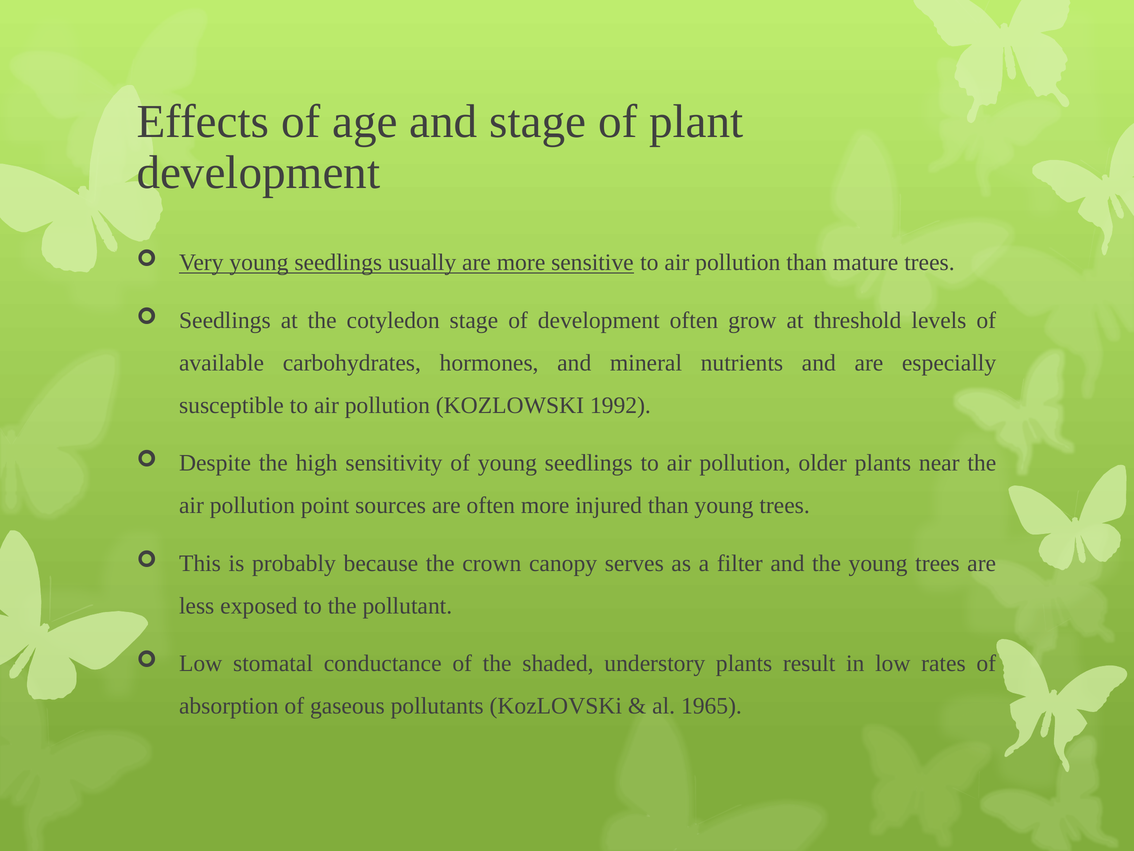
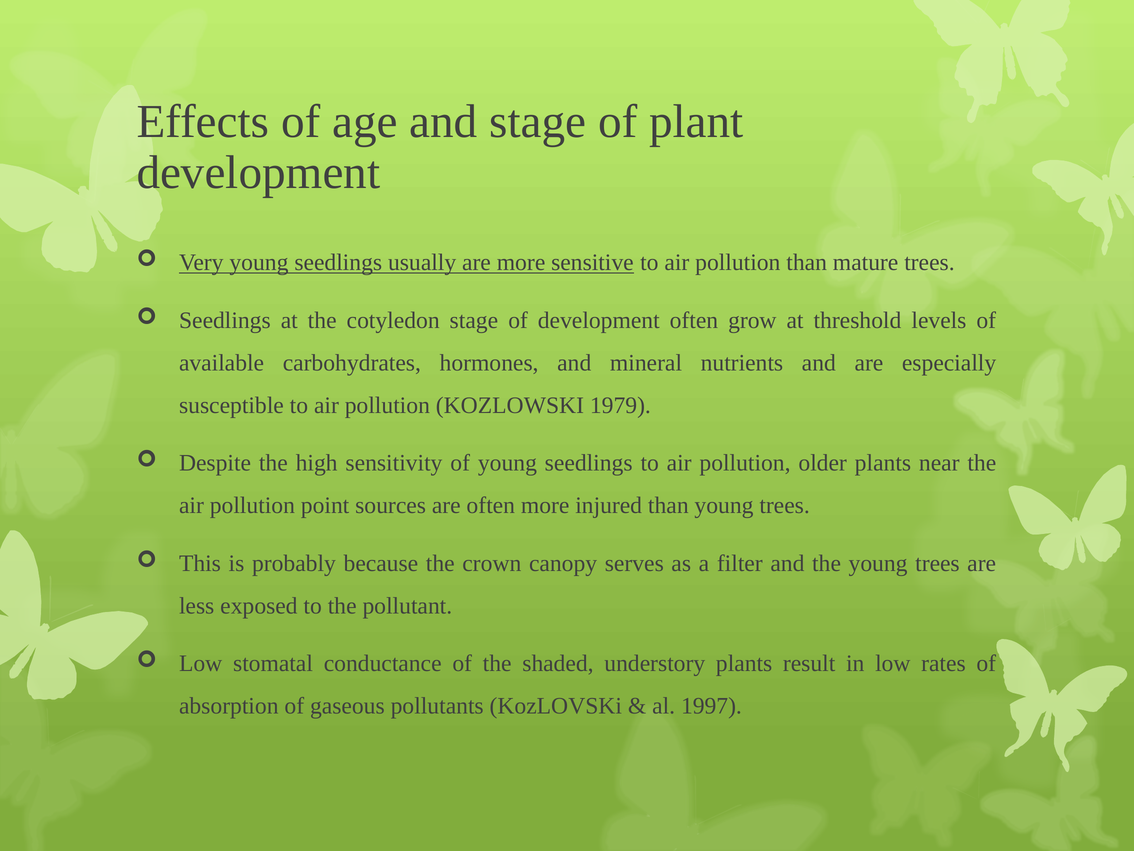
1992: 1992 -> 1979
1965: 1965 -> 1997
